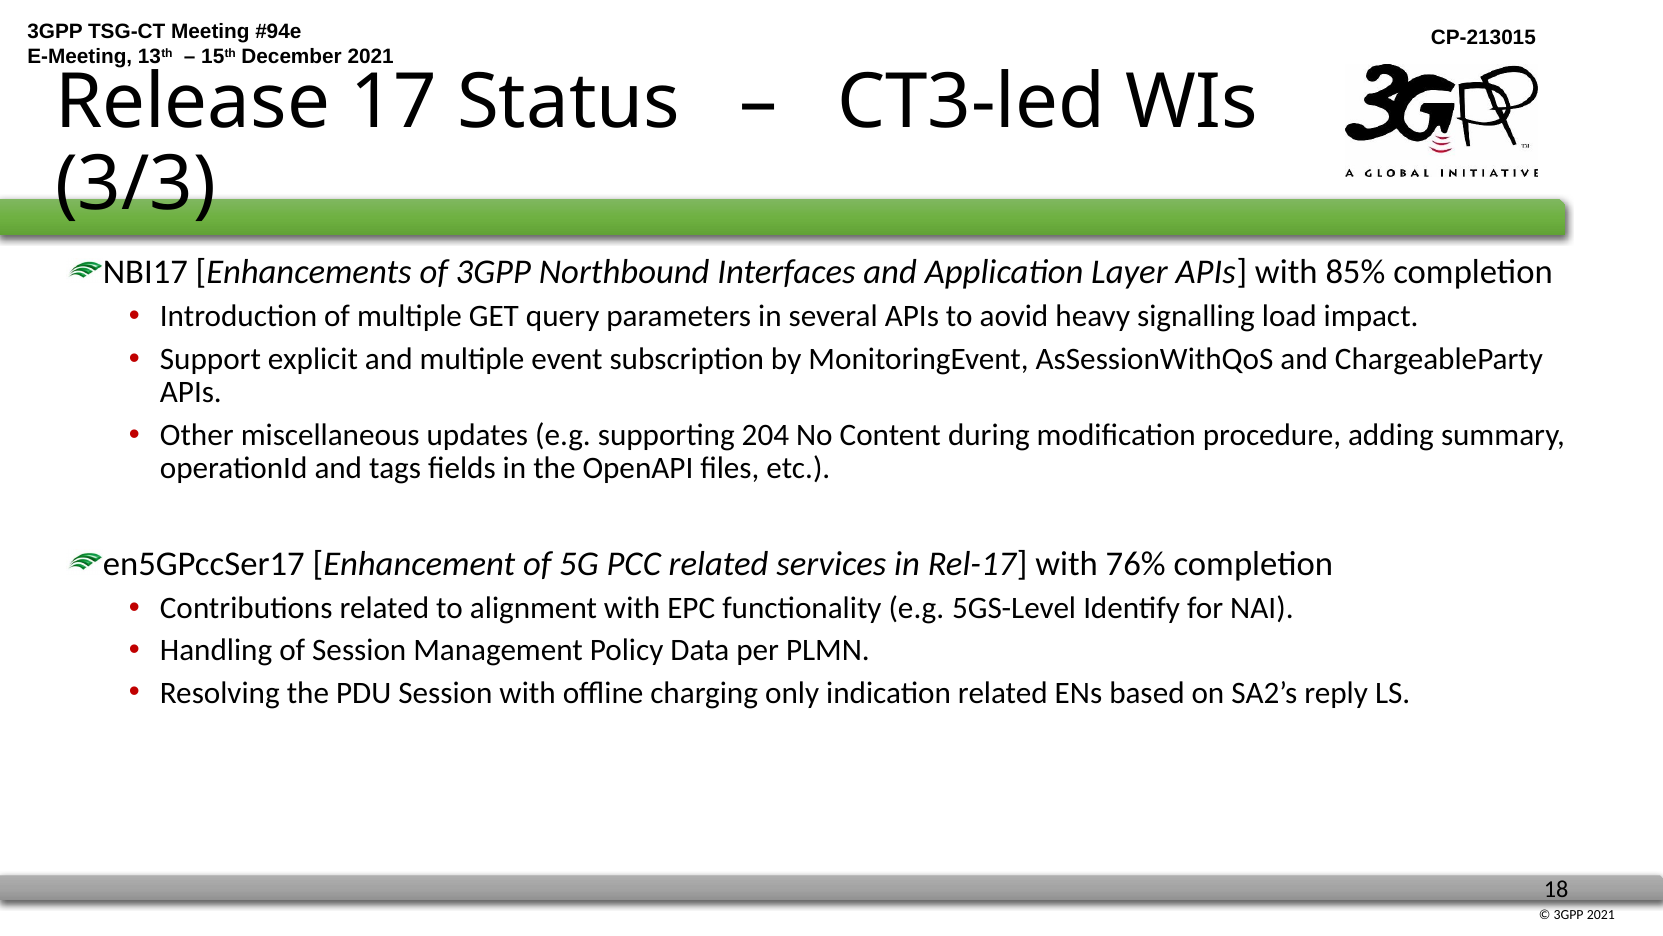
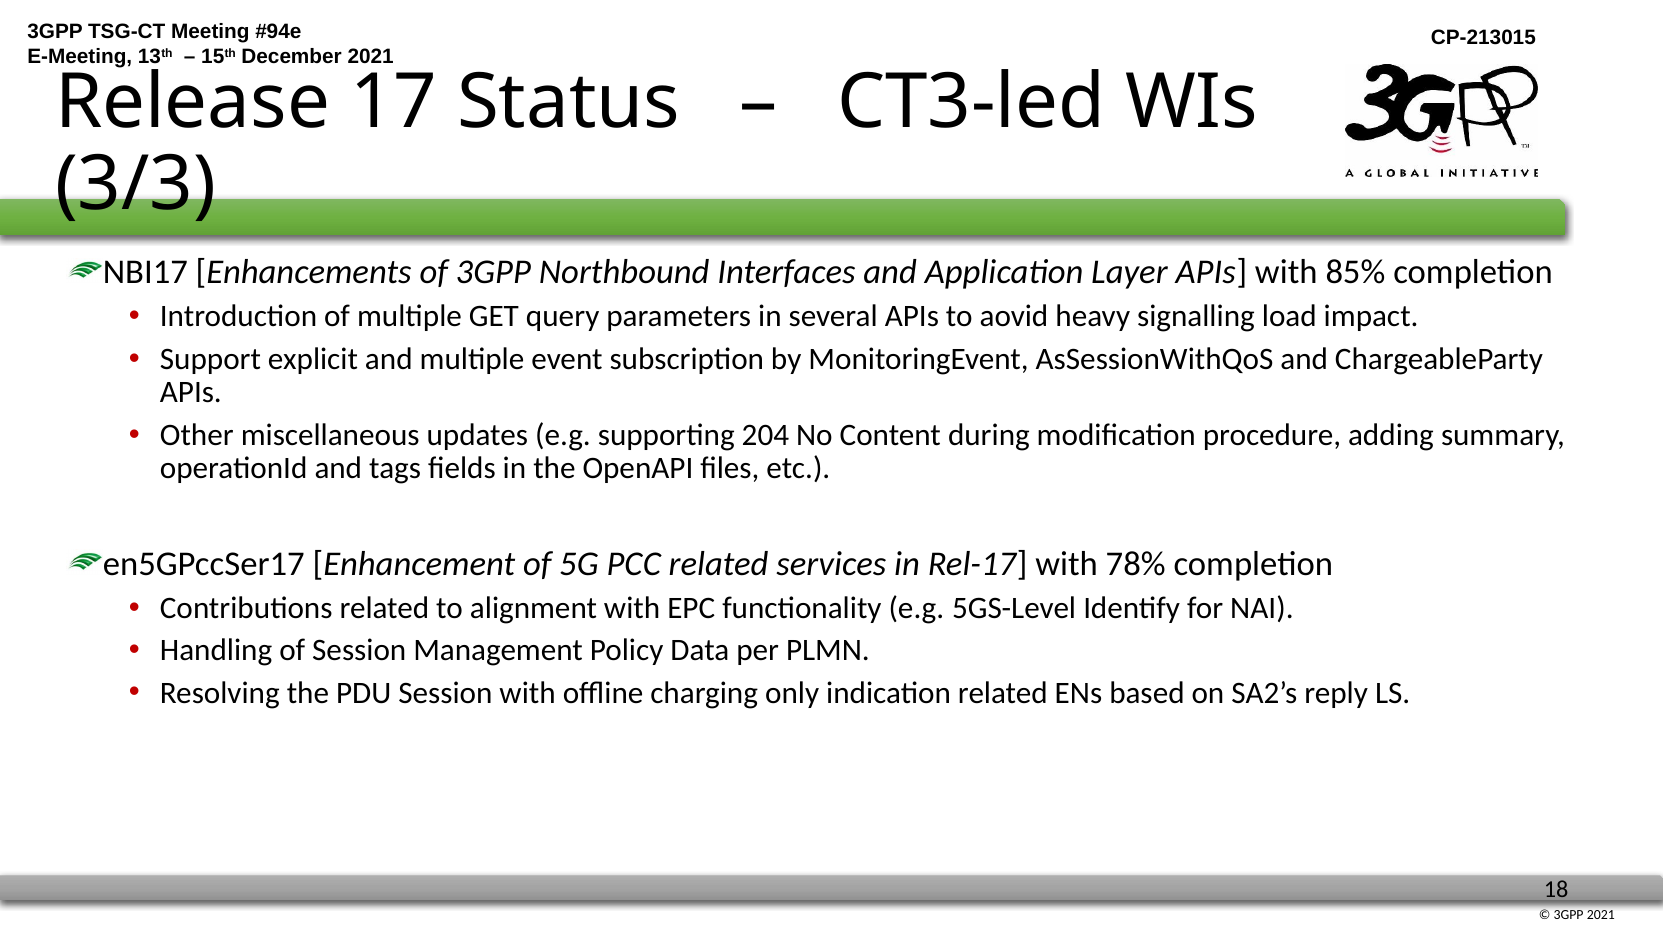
76%: 76% -> 78%
